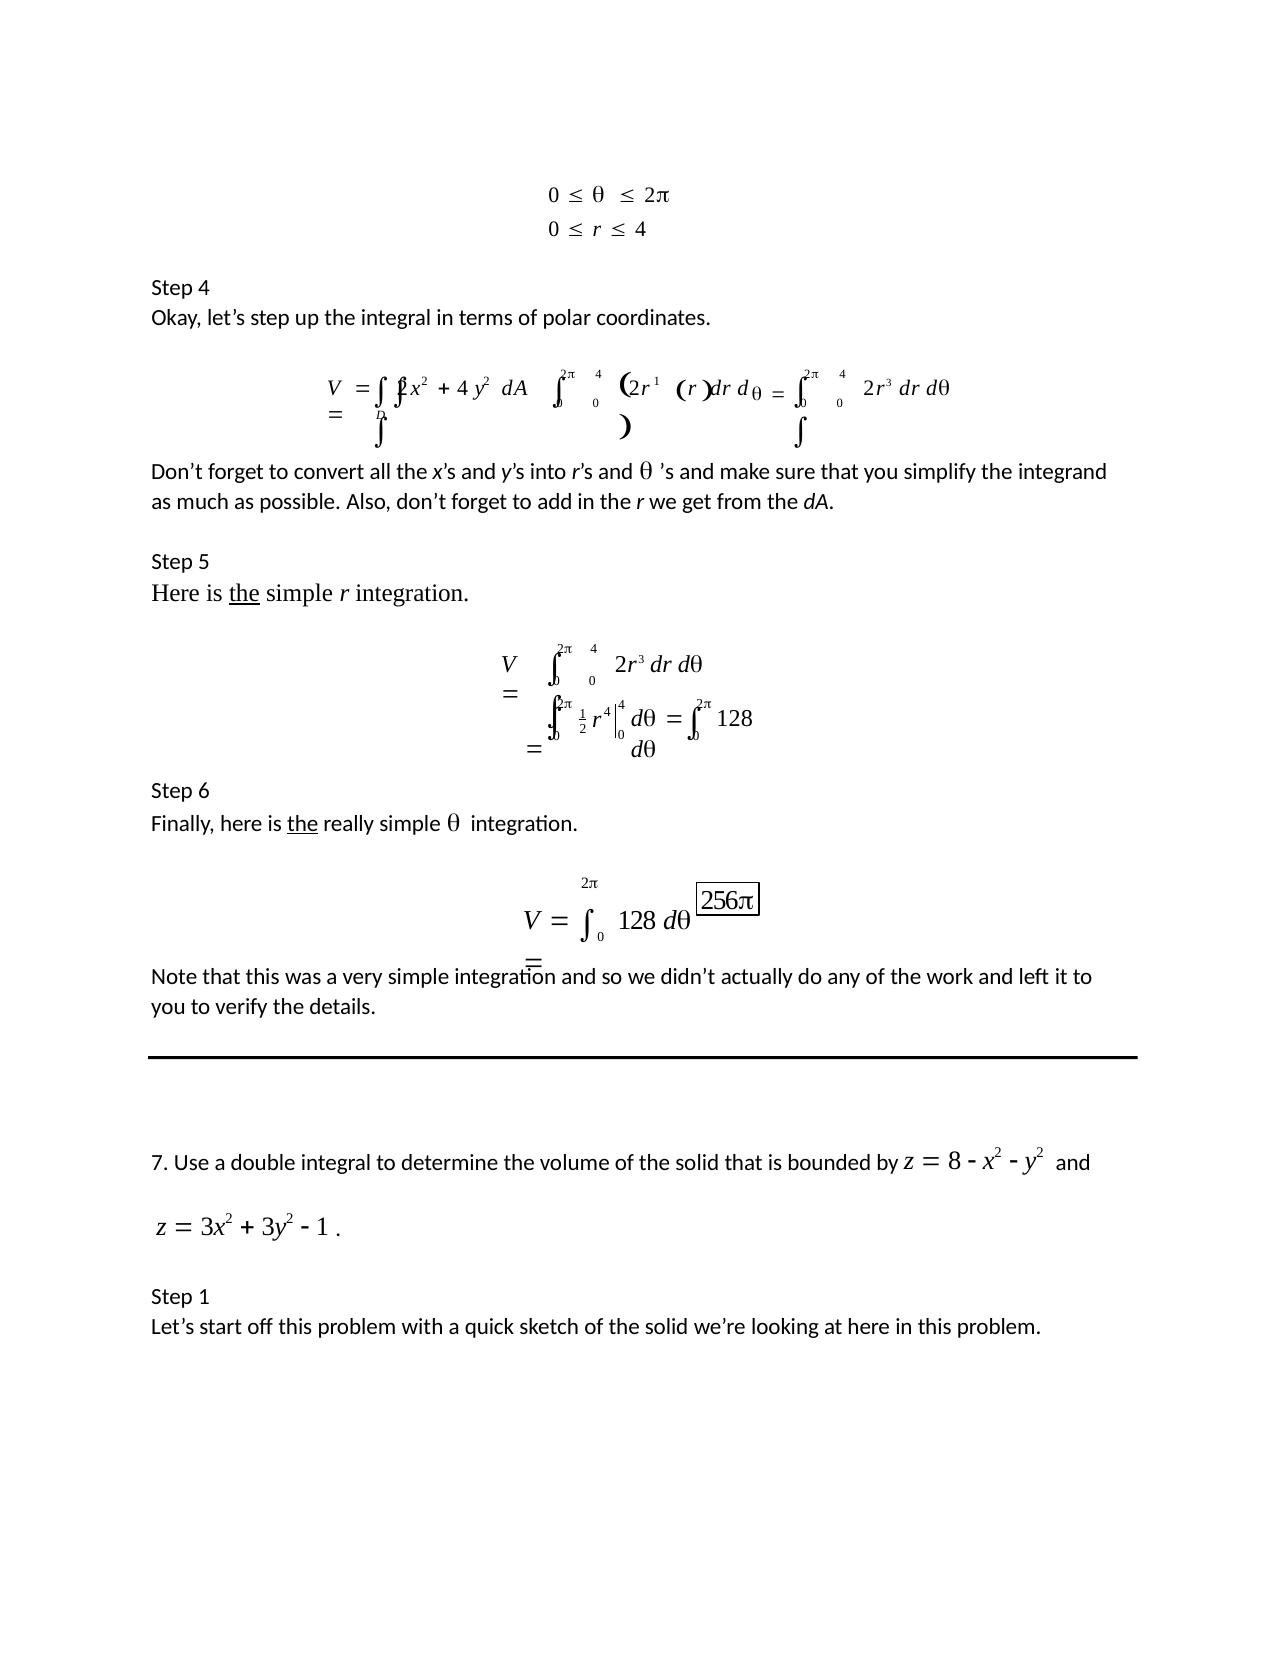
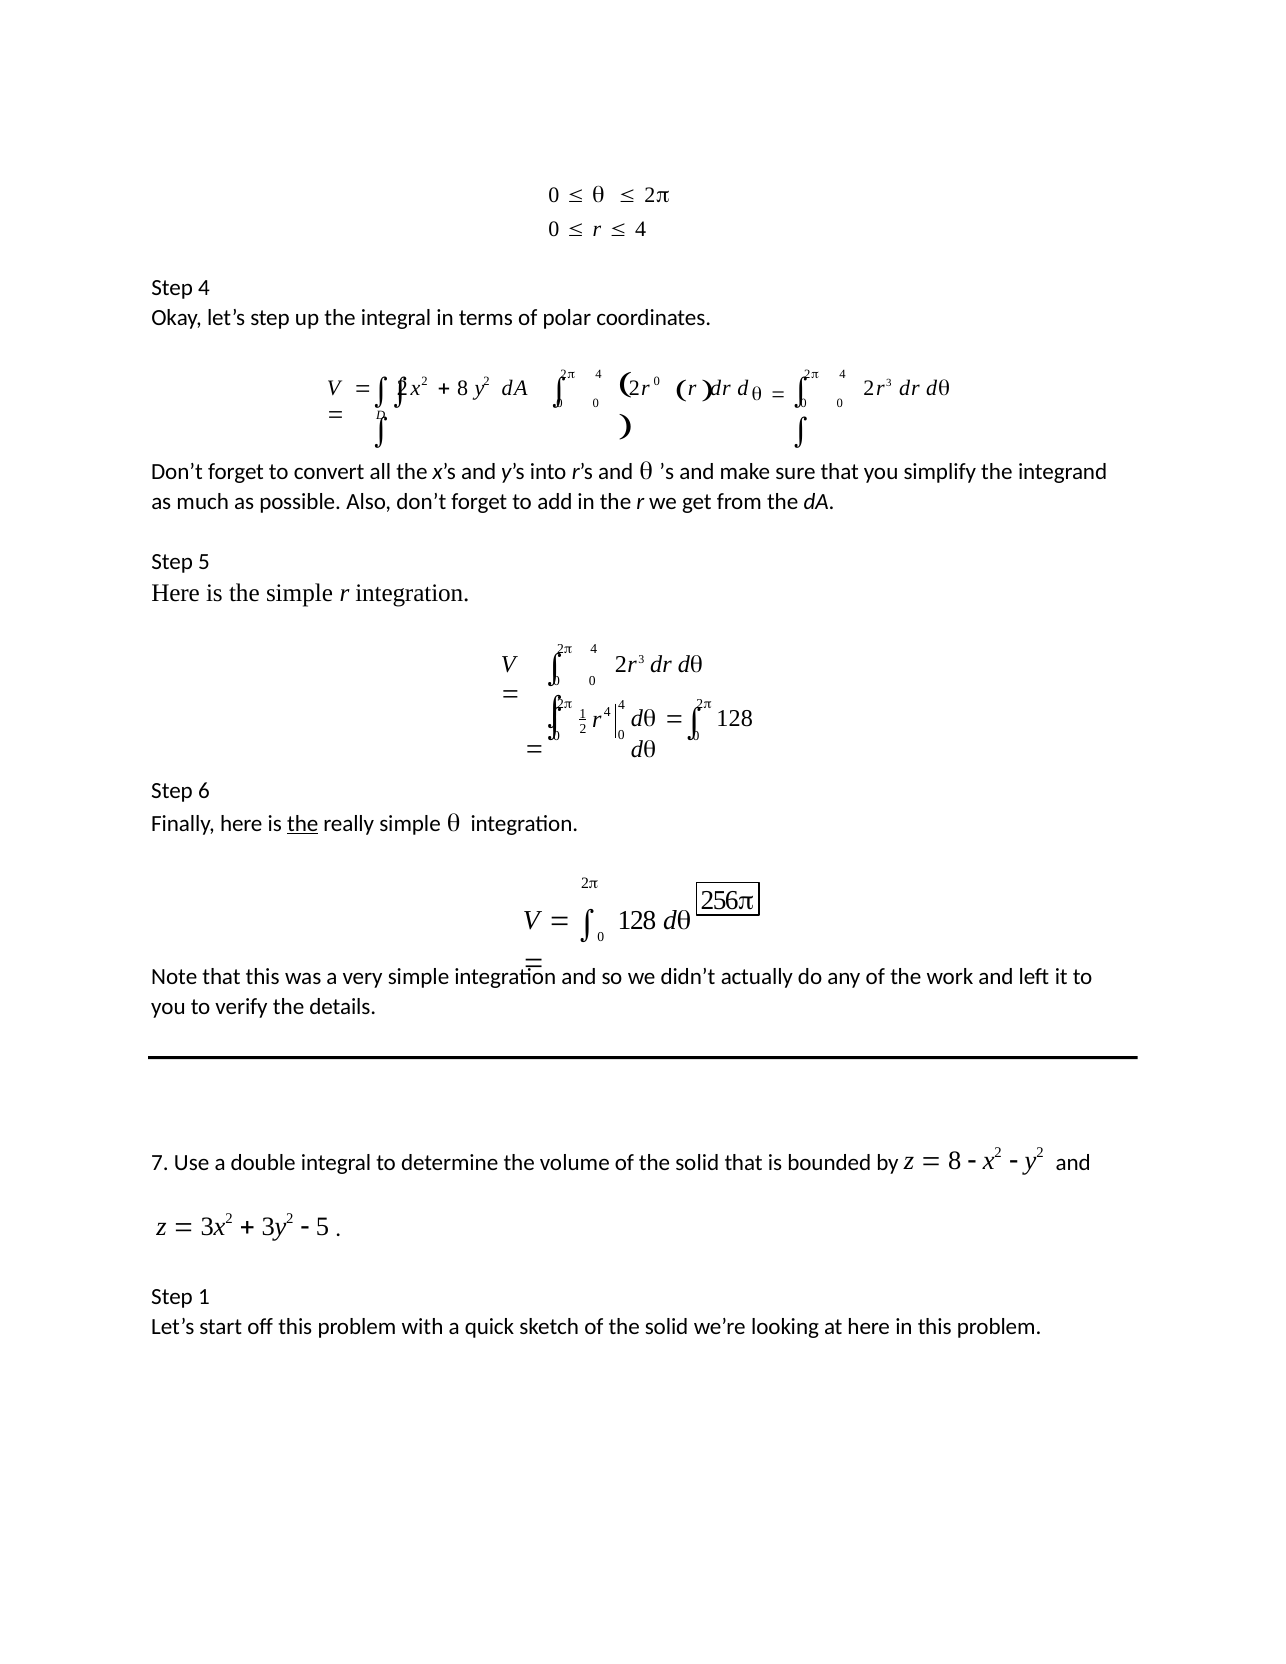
2 2 1: 1 -> 0
4 at (463, 388): 4 -> 8
the at (244, 593) underline: present -> none
1 at (322, 1227): 1 -> 5
